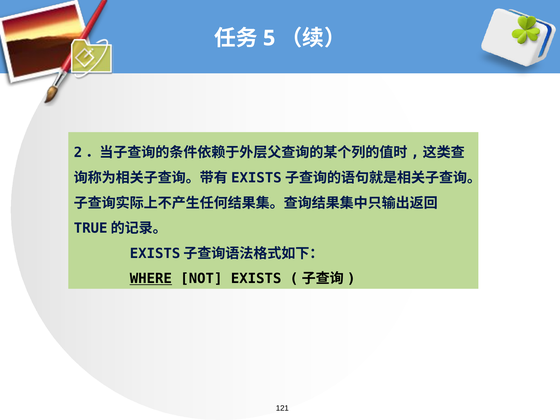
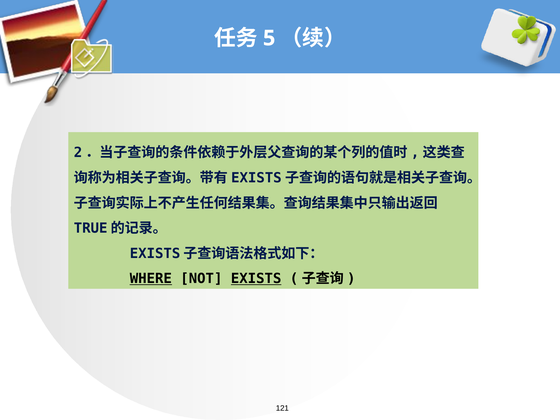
EXISTS underline: none -> present
